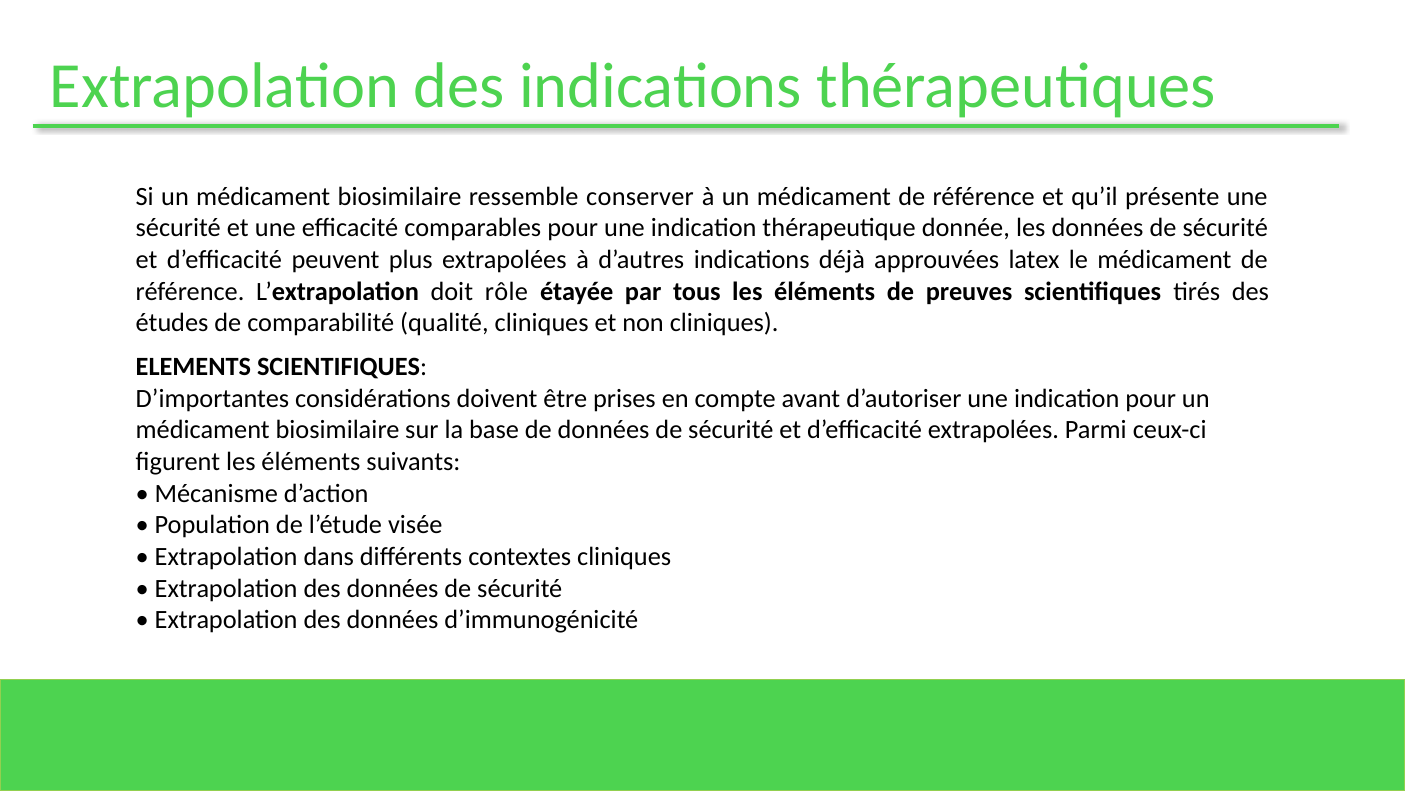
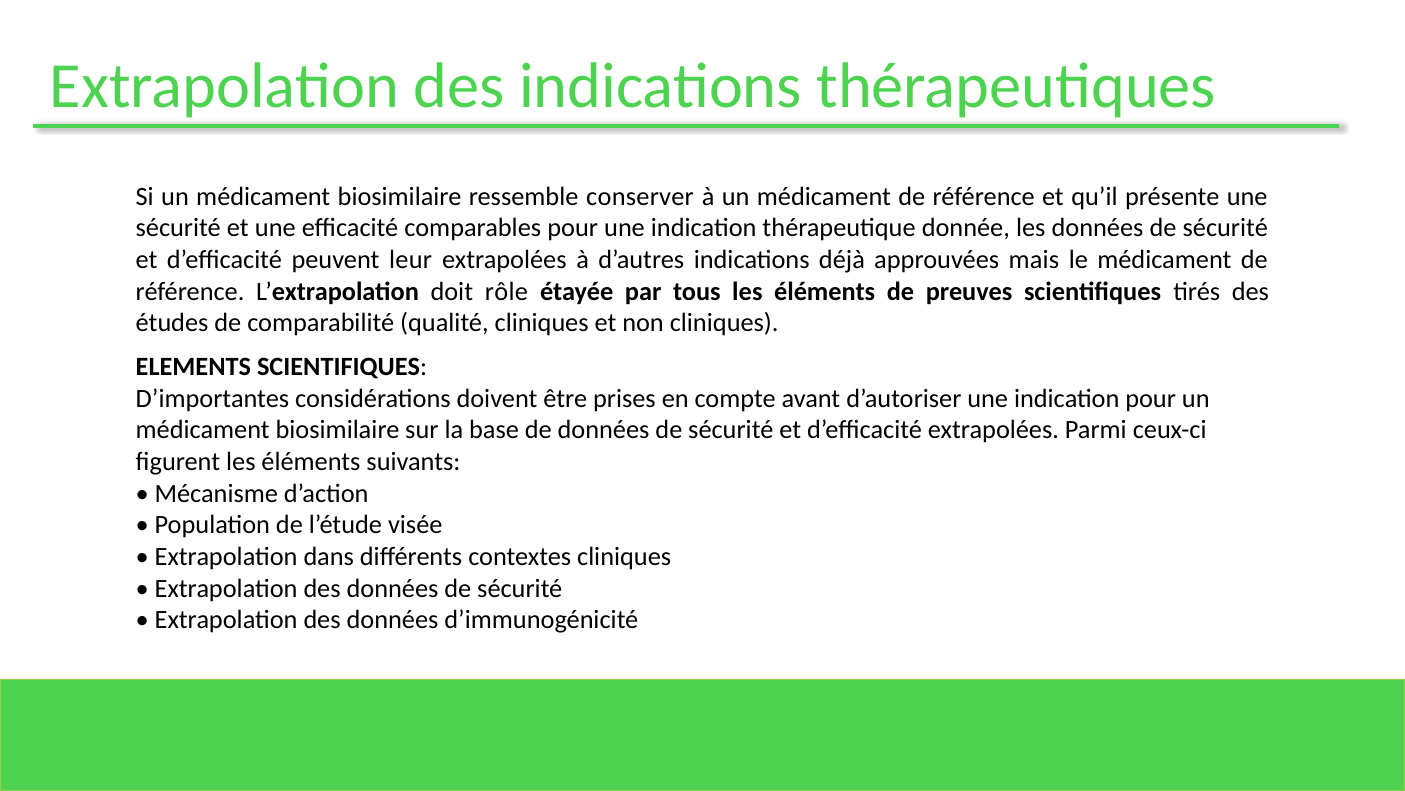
plus: plus -> leur
latex: latex -> mais
